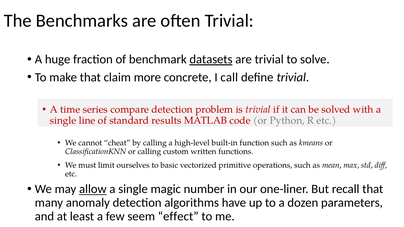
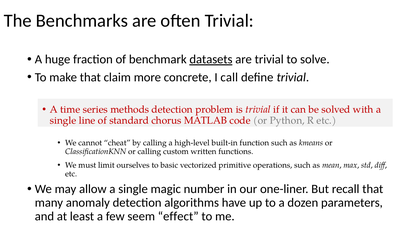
compare: compare -> methods
results: results -> chorus
allow underline: present -> none
